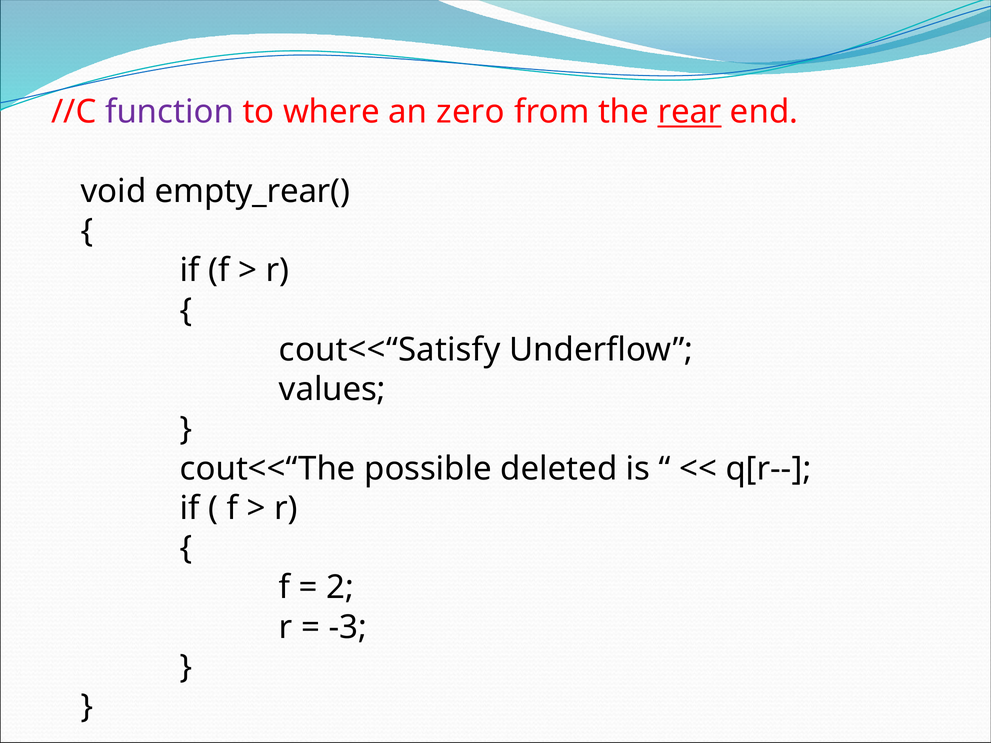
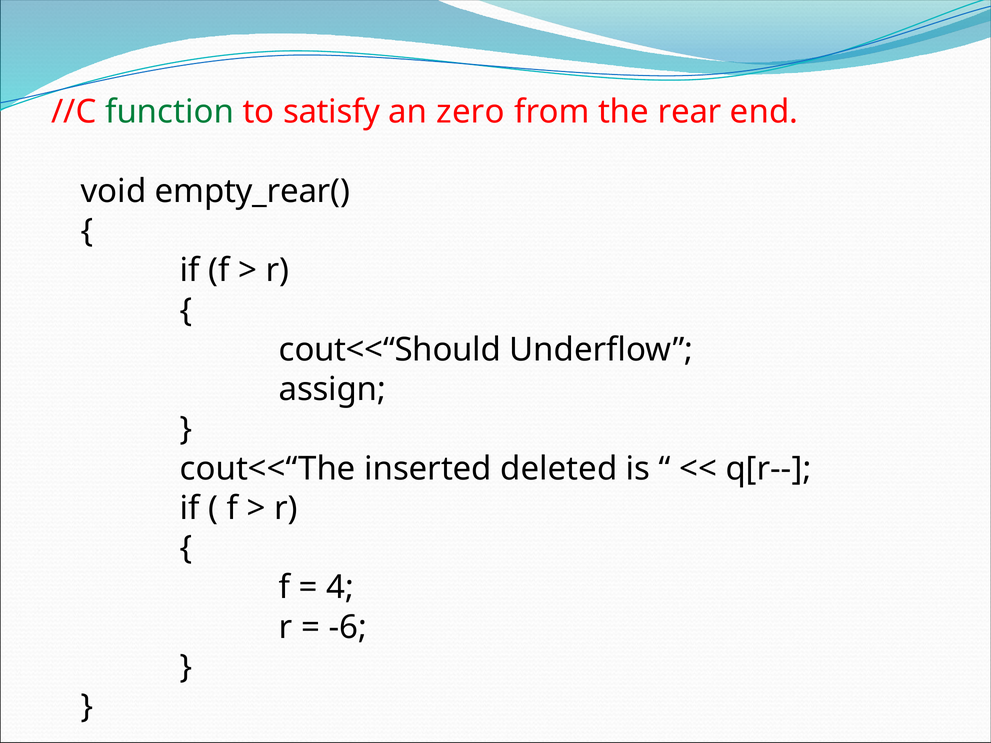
function colour: purple -> green
where: where -> satisfy
rear underline: present -> none
cout<<“Satisfy: cout<<“Satisfy -> cout<<“Should
values: values -> assign
possible: possible -> inserted
2: 2 -> 4
-3: -3 -> -6
